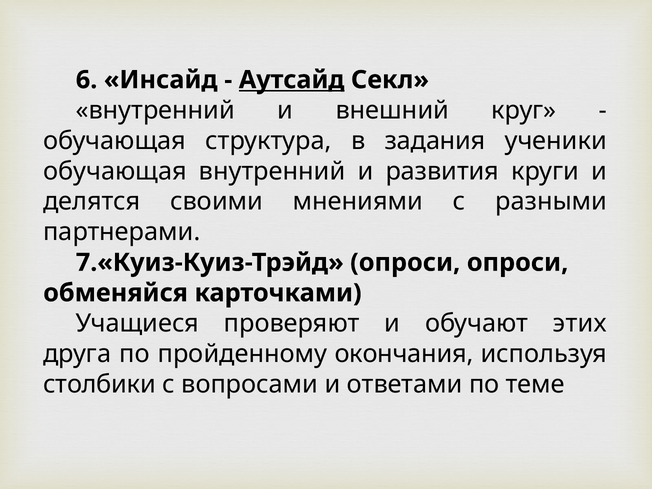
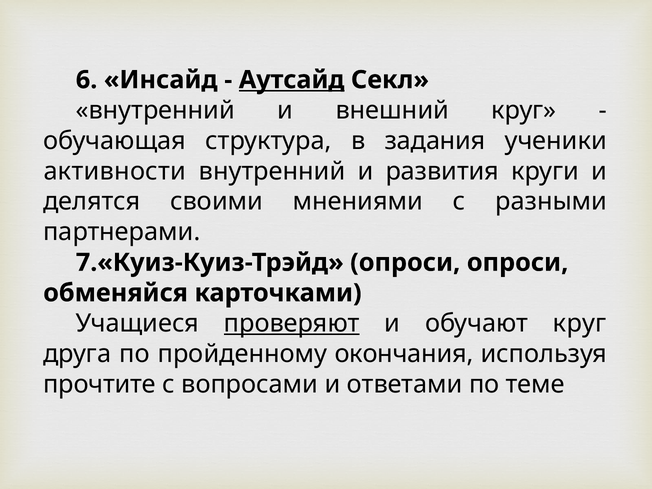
обучающая at (115, 171): обучающая -> активности
проверяют underline: none -> present
обучают этих: этих -> круг
столбики: столбики -> прочтите
